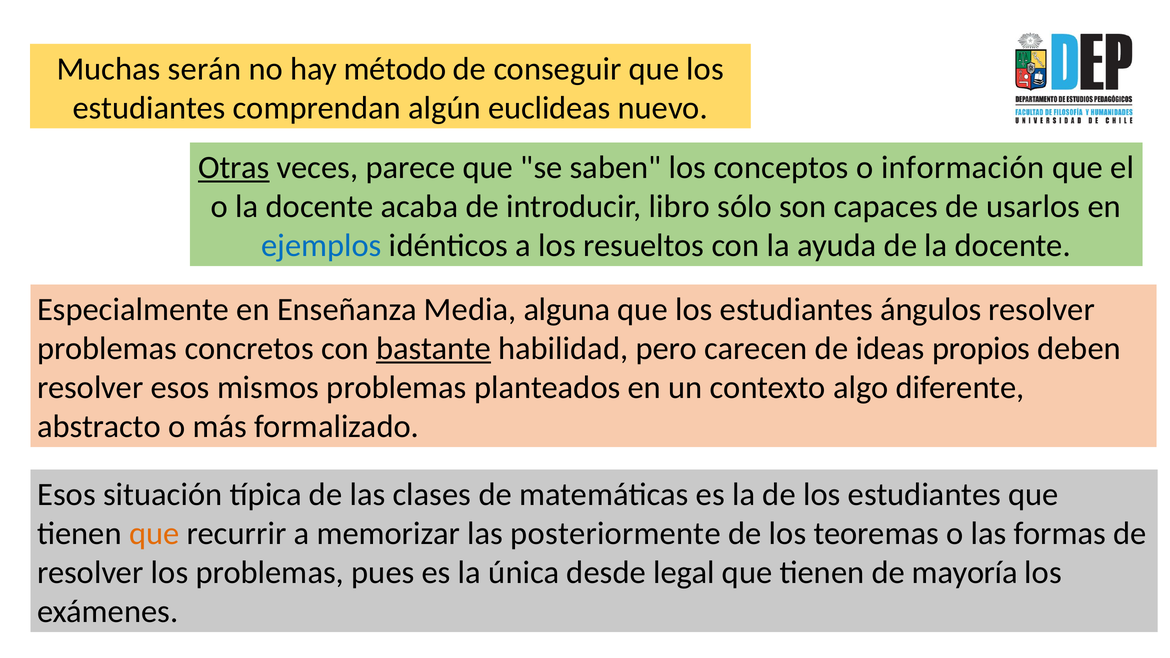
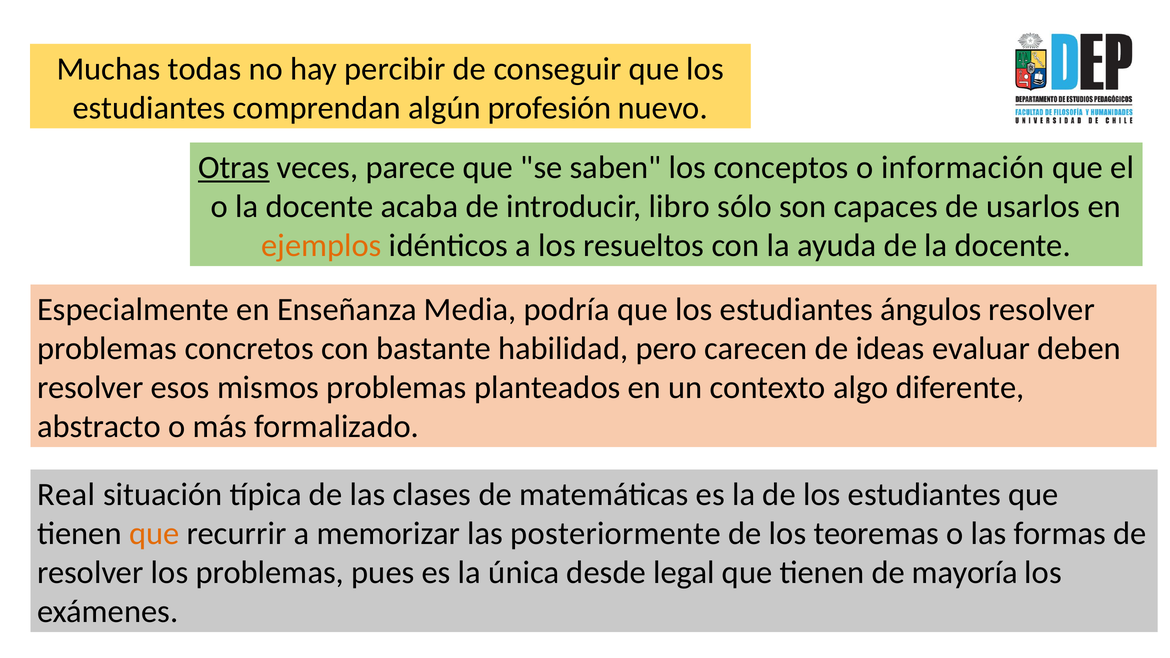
serán: serán -> todas
método: método -> percibir
euclideas: euclideas -> profesión
ejemplos colour: blue -> orange
alguna: alguna -> podría
bastante underline: present -> none
propios: propios -> evaluar
Esos at (66, 495): Esos -> Real
